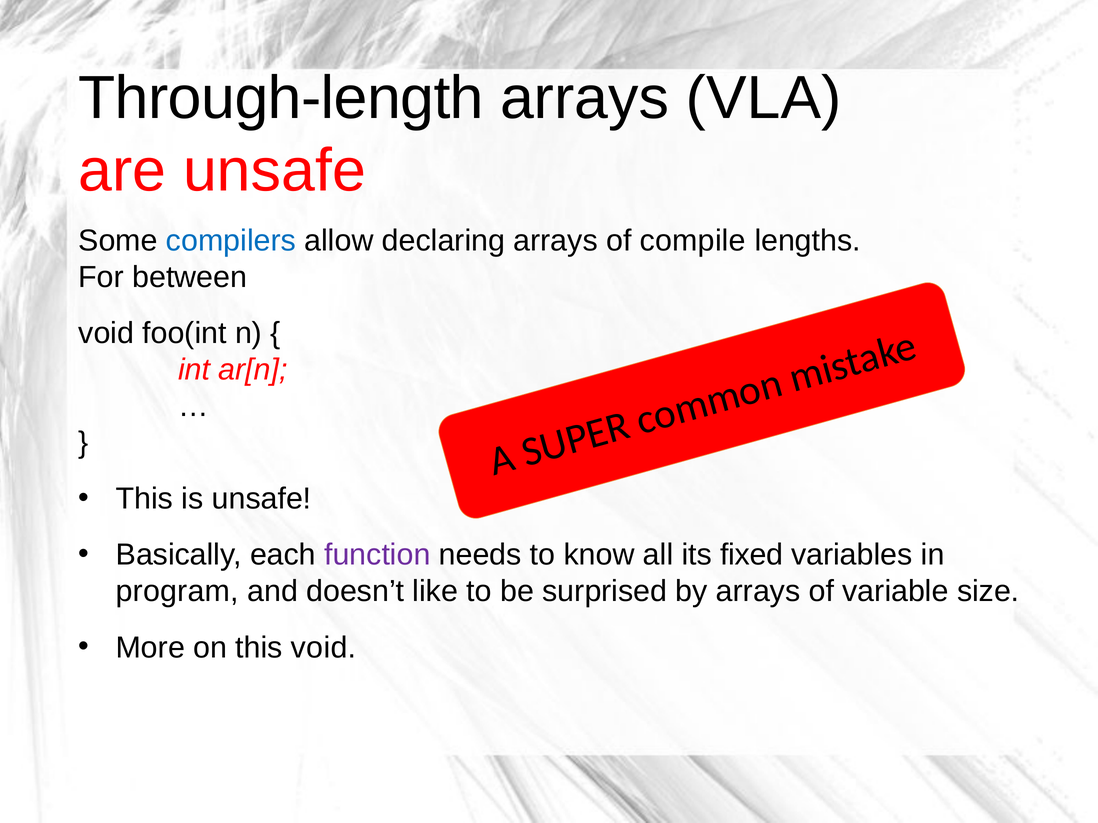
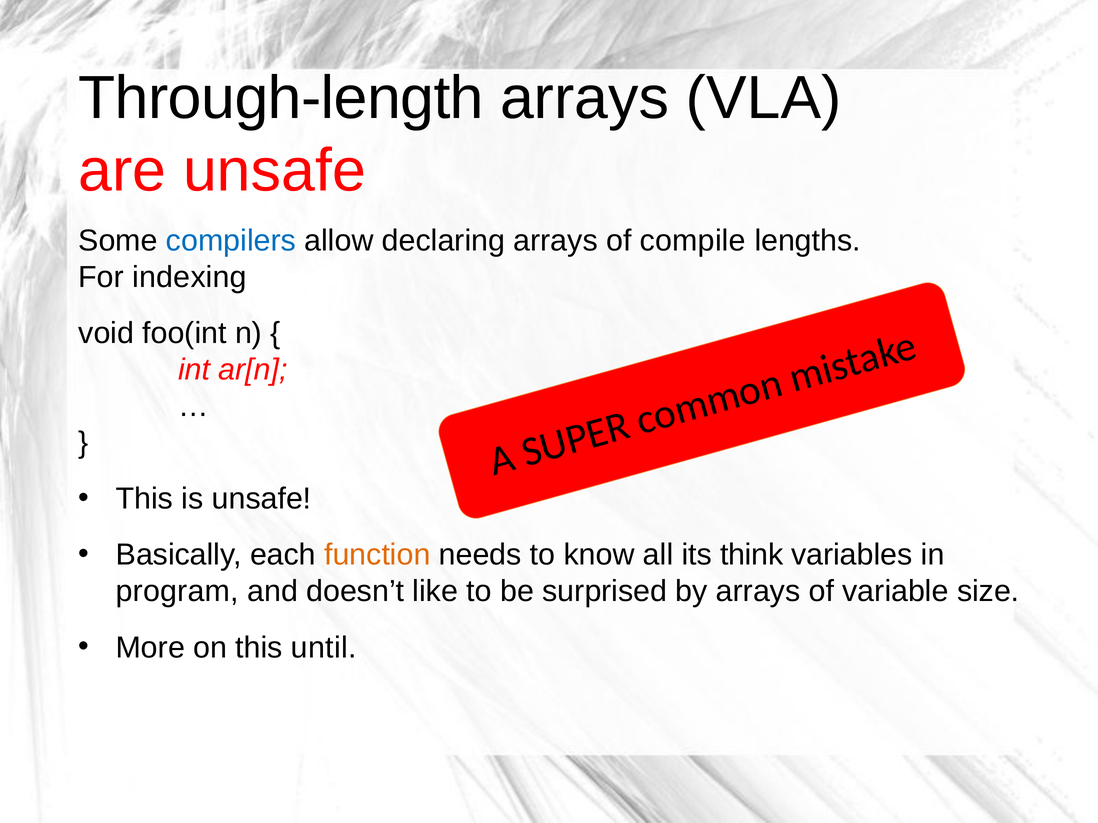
between: between -> indexing
function colour: purple -> orange
fixed: fixed -> think
this void: void -> until
